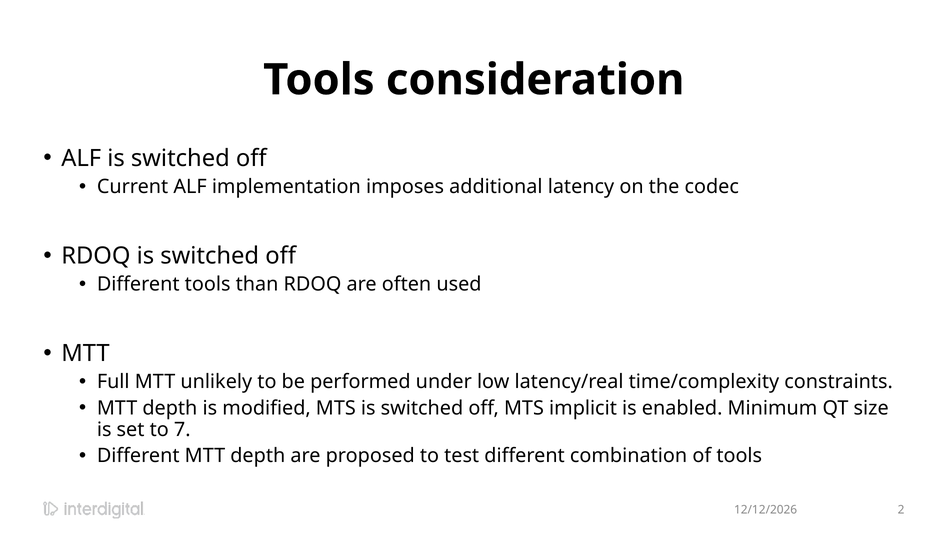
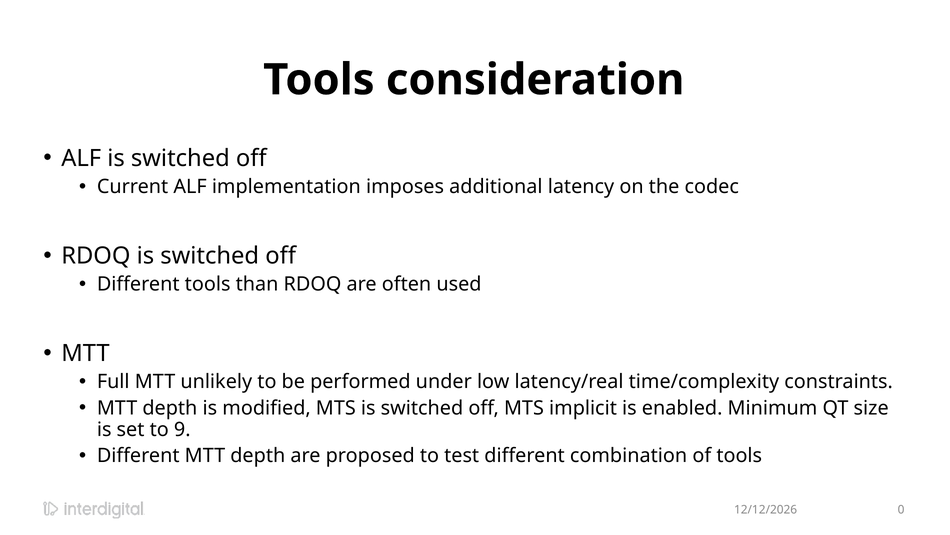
7: 7 -> 9
2: 2 -> 0
